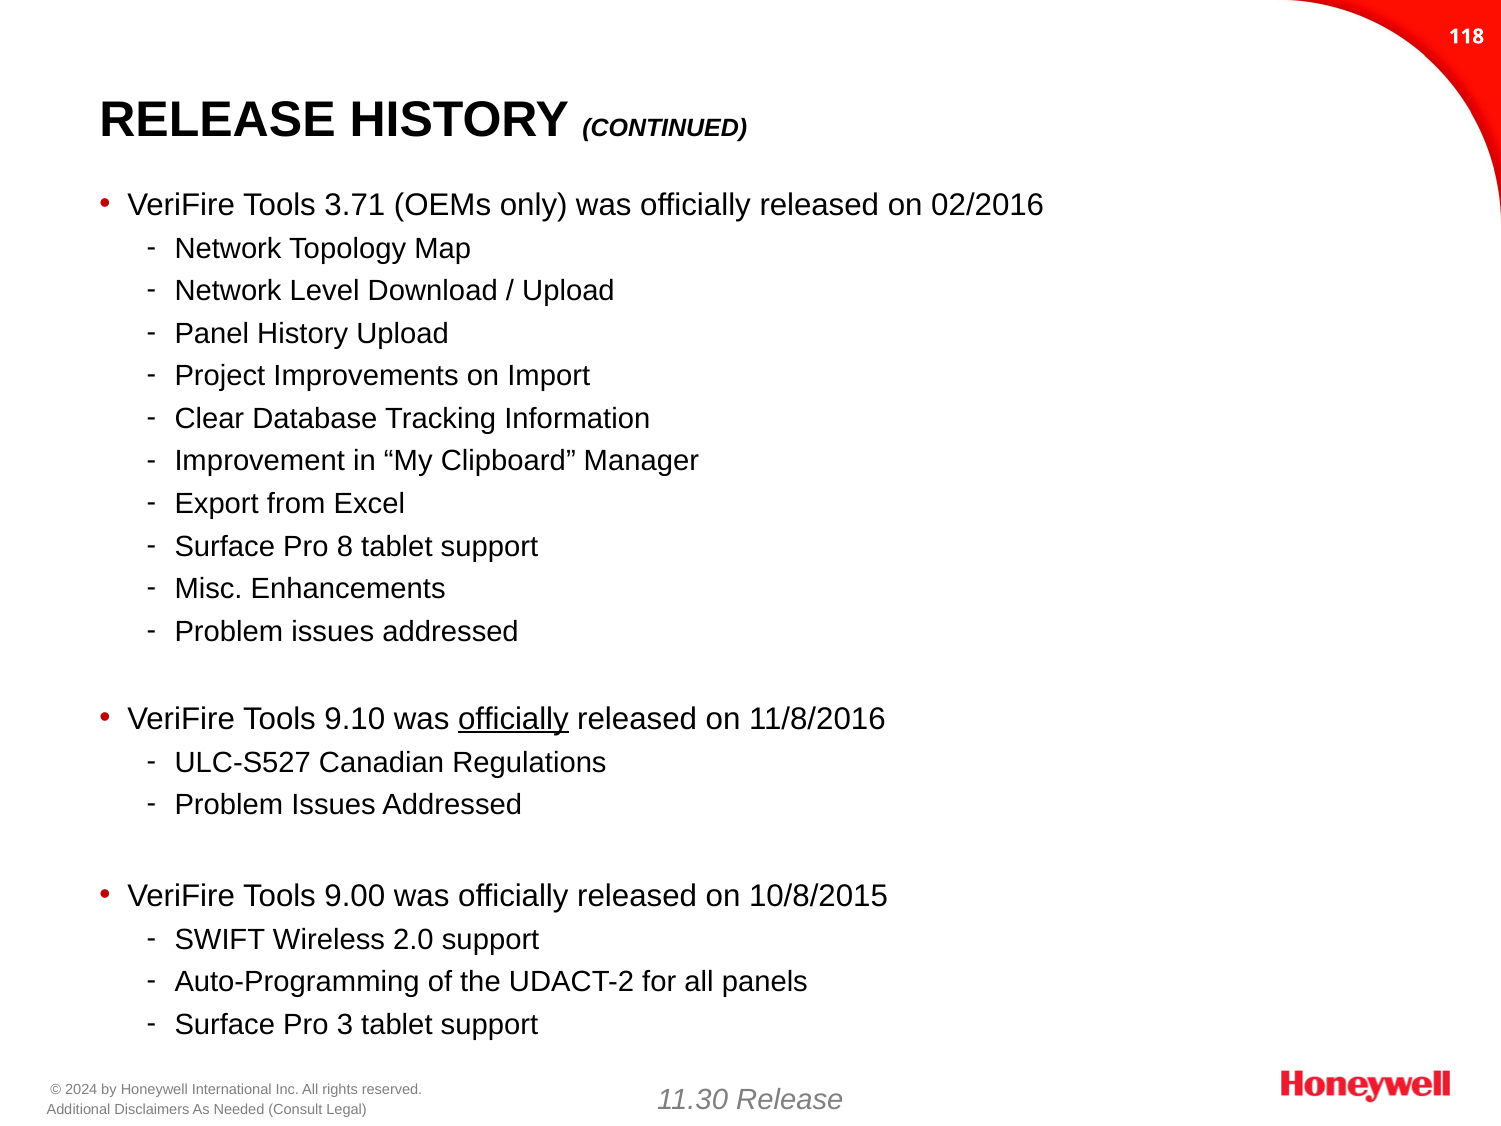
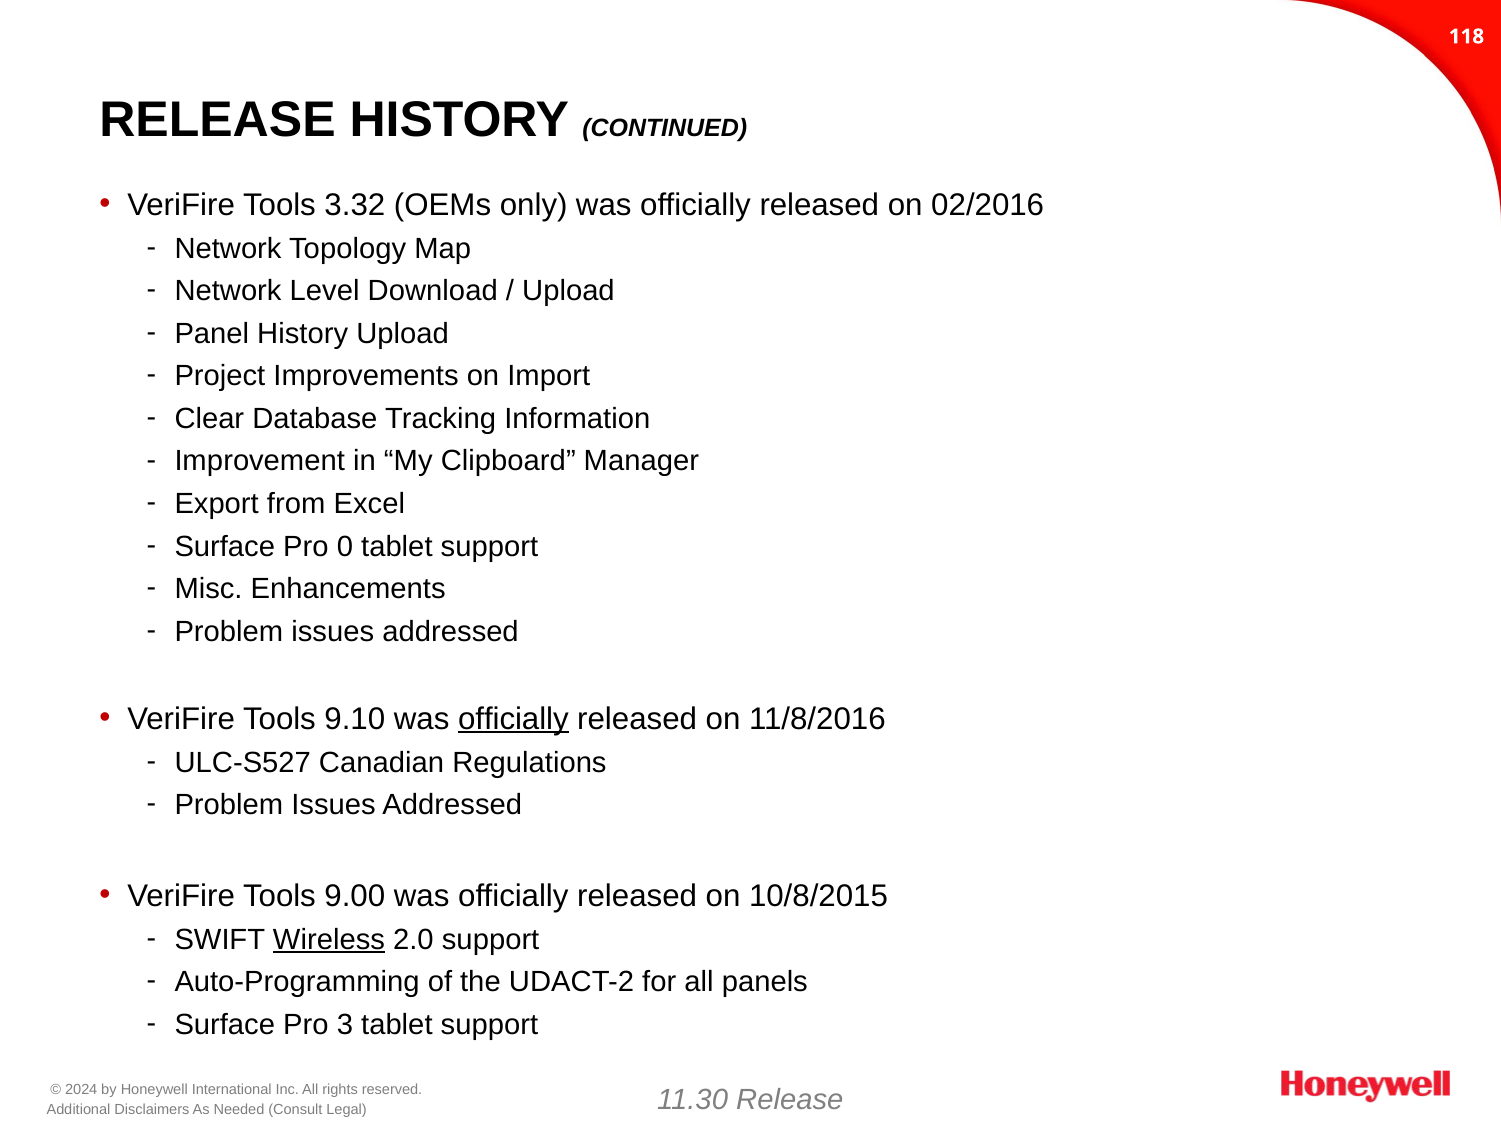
3.71: 3.71 -> 3.32
8: 8 -> 0
Wireless underline: none -> present
